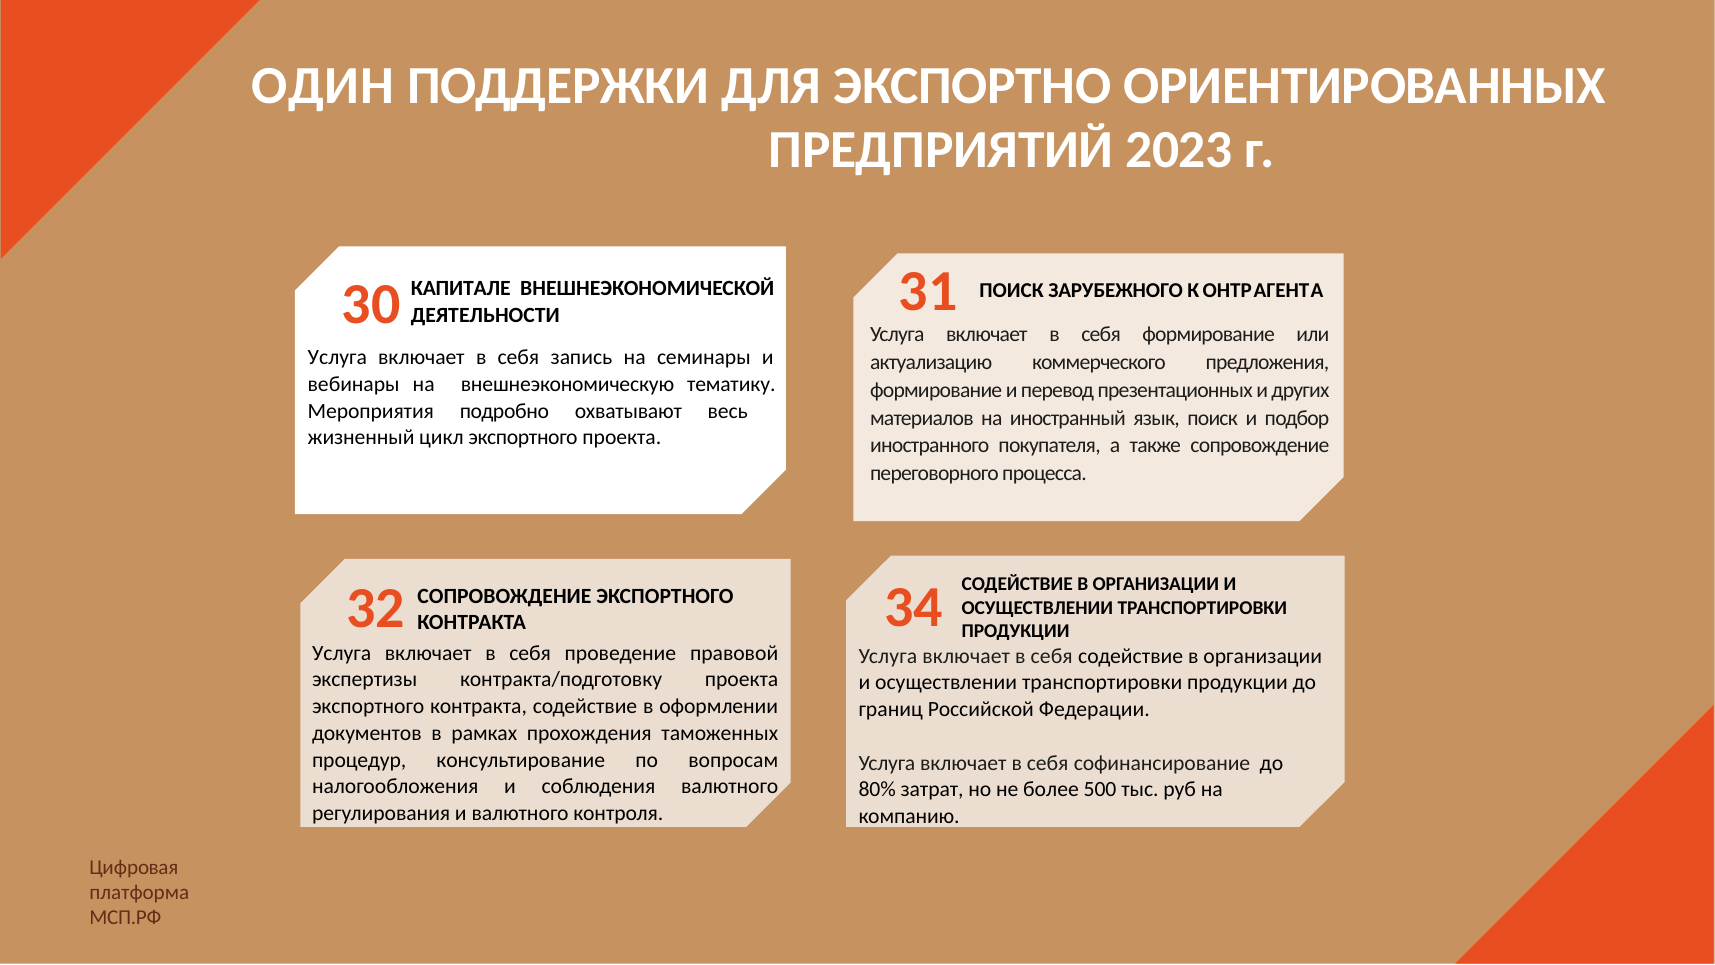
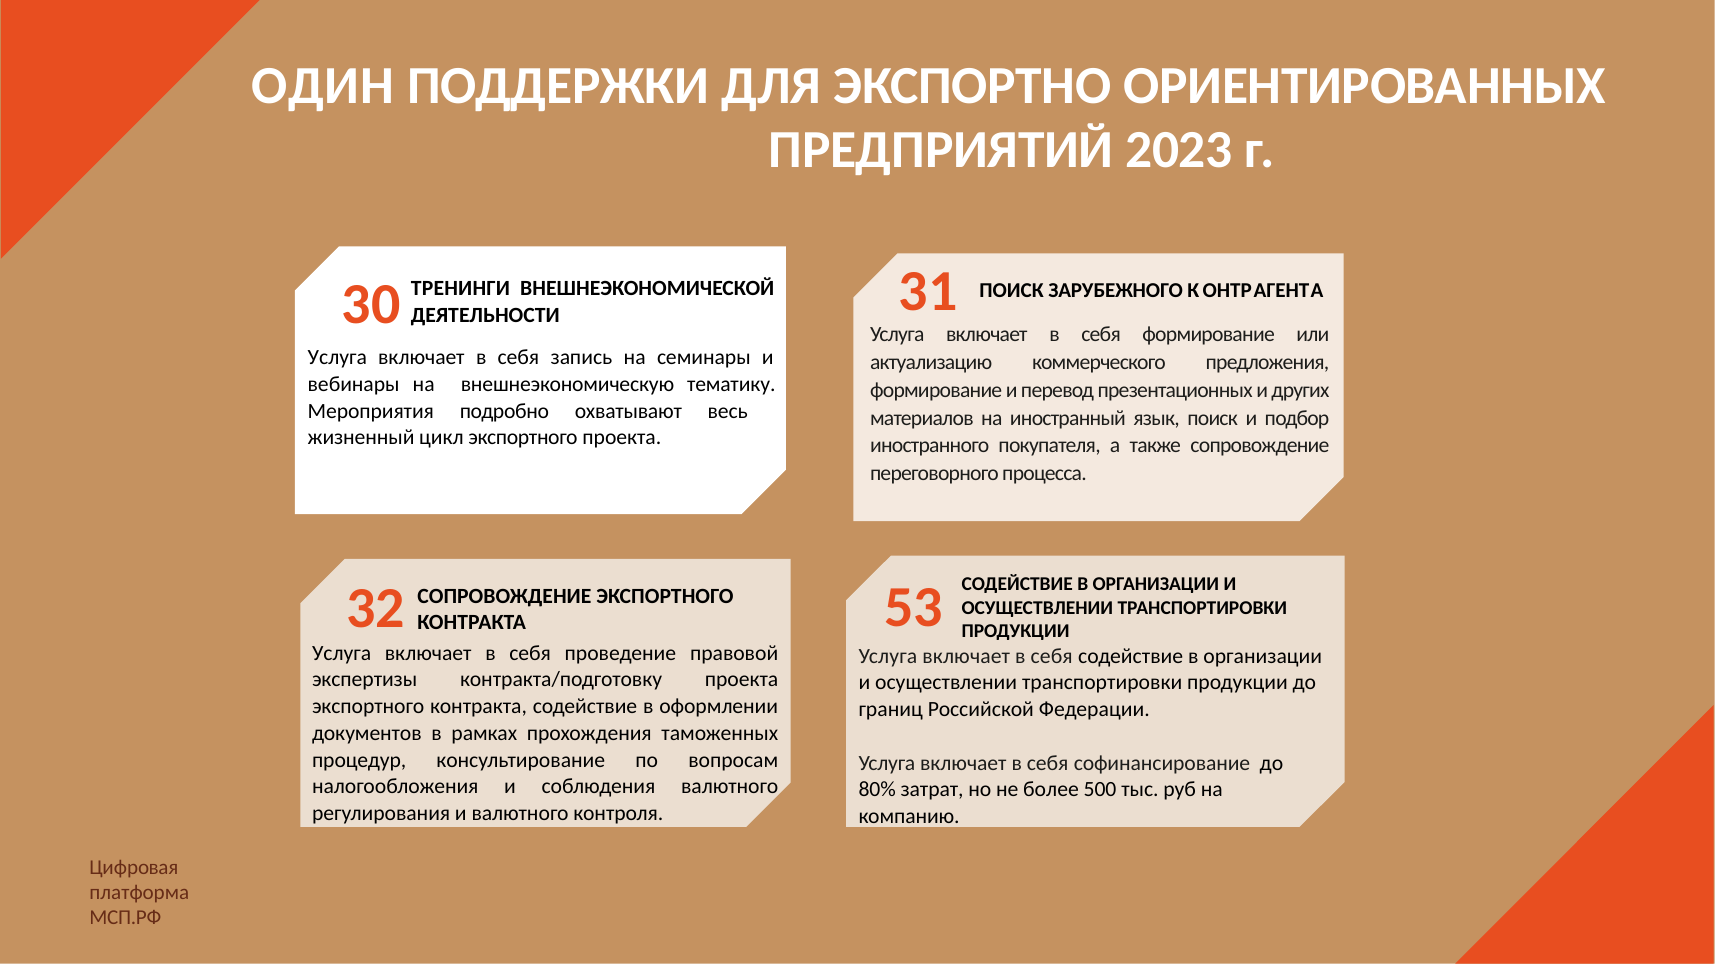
КАПИТАЛЕ: КАПИТАЛЕ -> ТРЕНИНГИ
34: 34 -> 53
